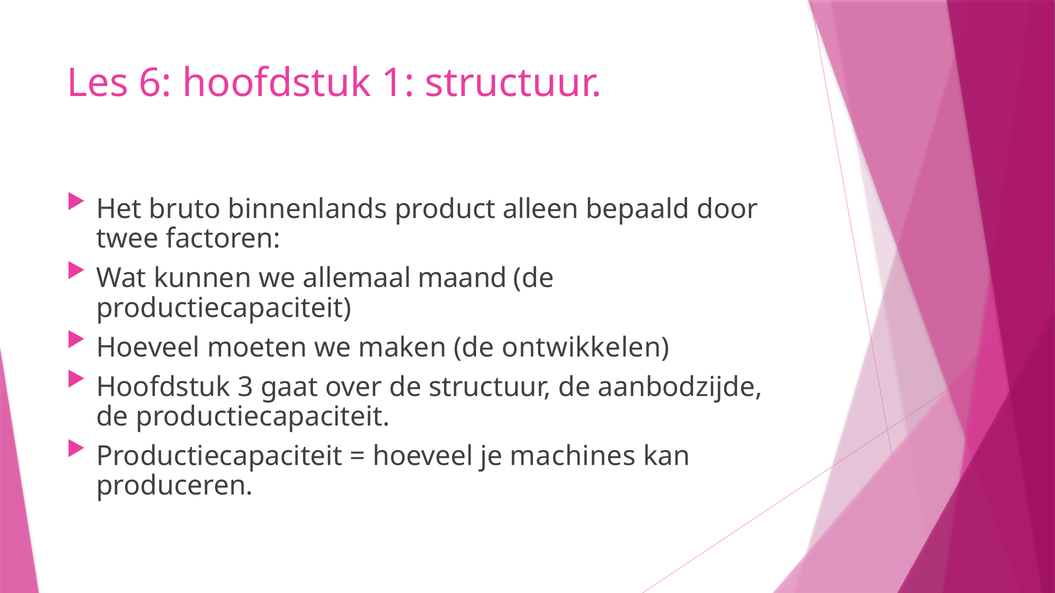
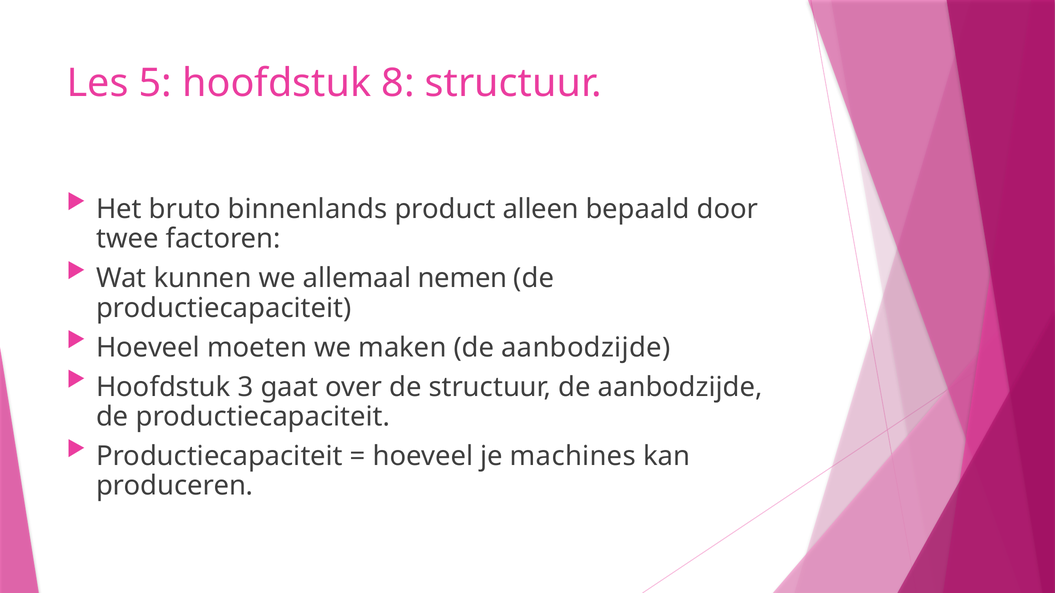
6: 6 -> 5
1: 1 -> 8
maand: maand -> nemen
maken de ontwikkelen: ontwikkelen -> aanbodzijde
